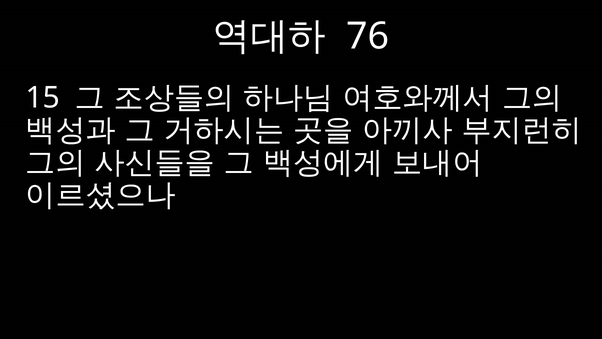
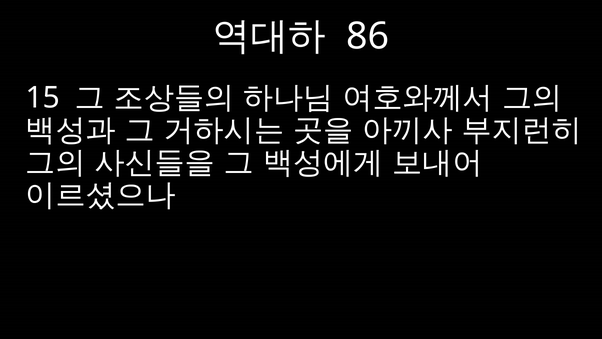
76: 76 -> 86
